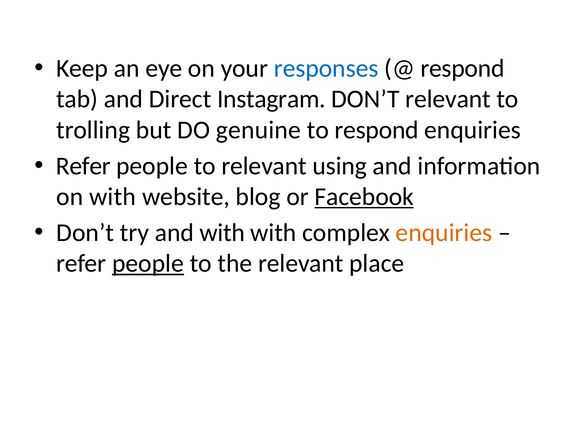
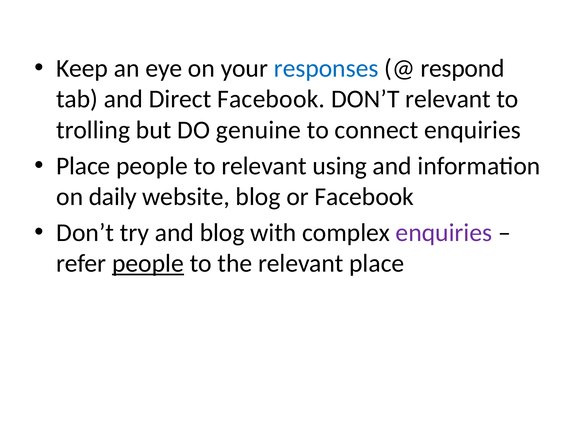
Direct Instagram: Instagram -> Facebook
to respond: respond -> connect
Refer at (83, 166): Refer -> Place
on with: with -> daily
Facebook at (364, 197) underline: present -> none
and with: with -> blog
enquiries at (444, 232) colour: orange -> purple
